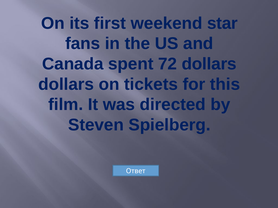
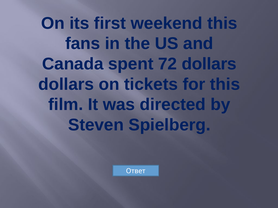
weekend star: star -> this
